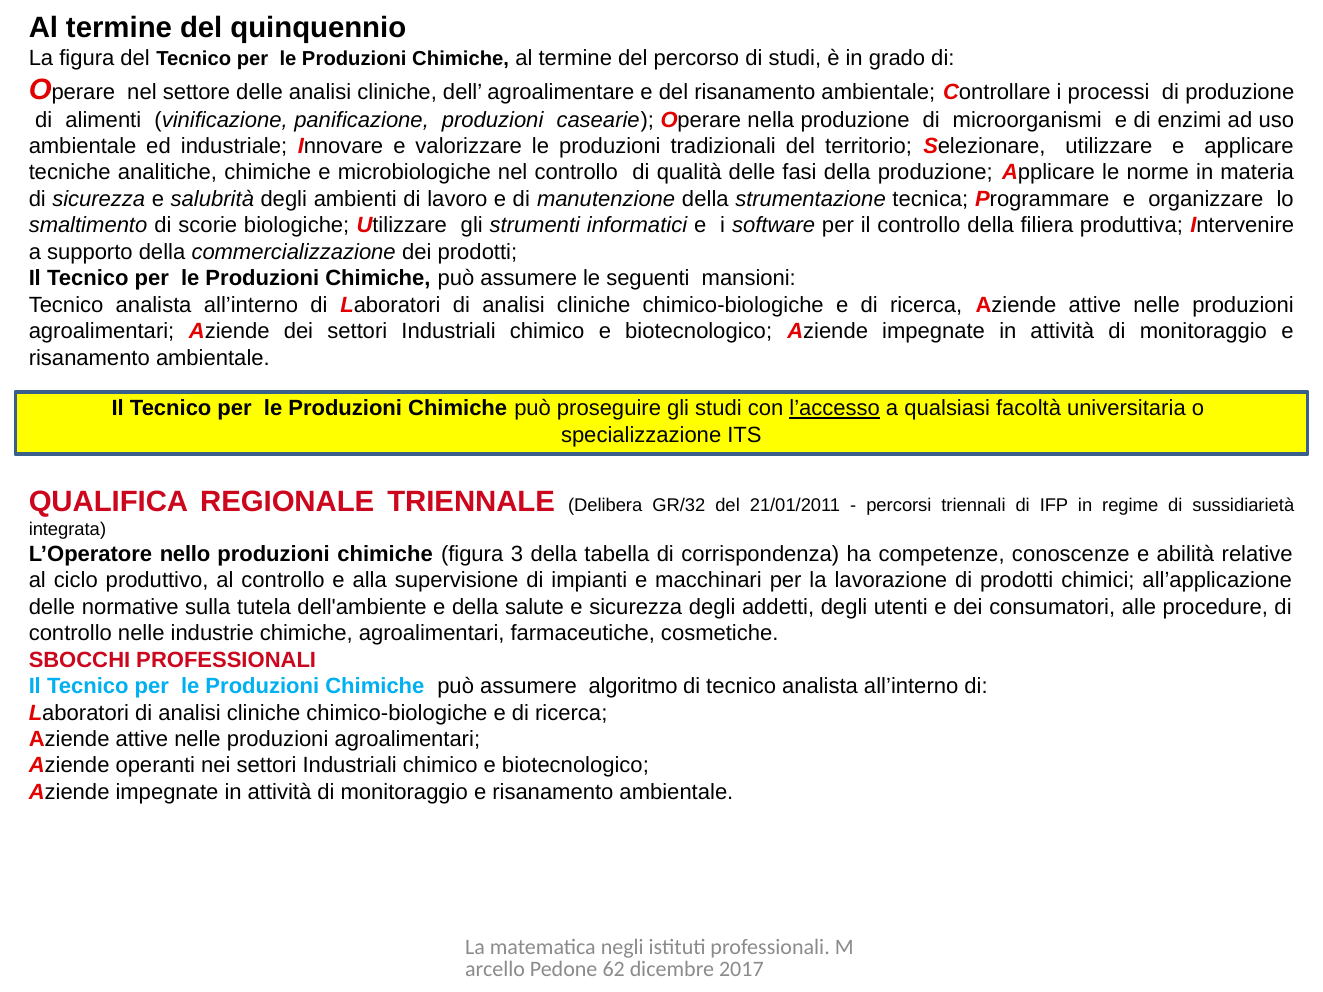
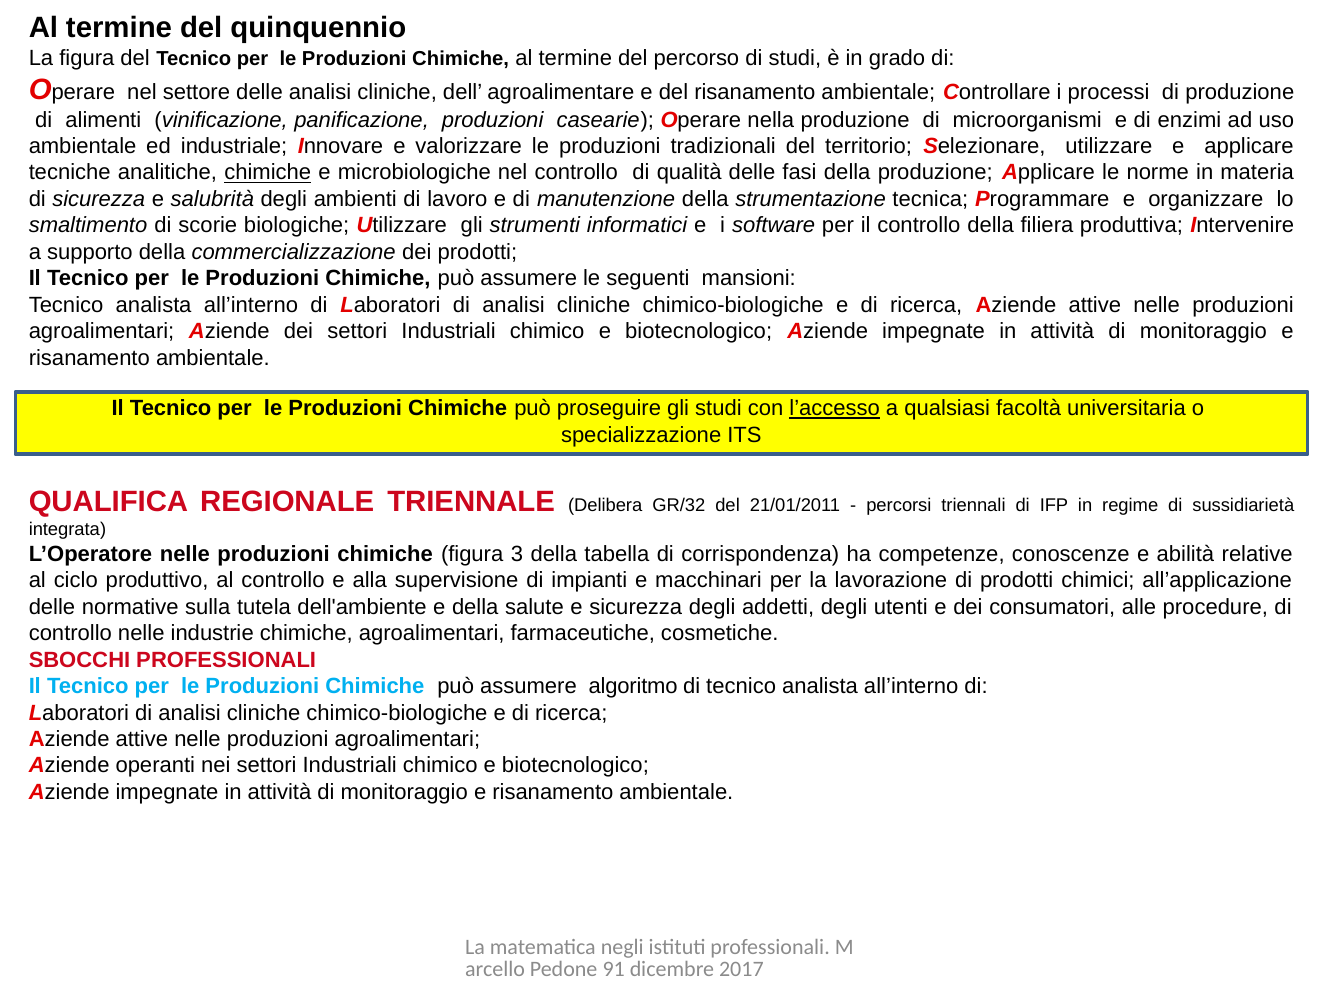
chimiche at (268, 173) underline: none -> present
L’Operatore nello: nello -> nelle
62: 62 -> 91
